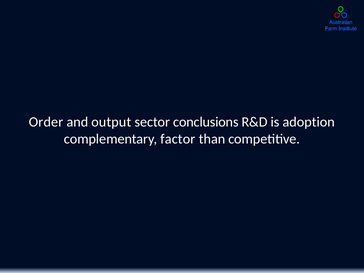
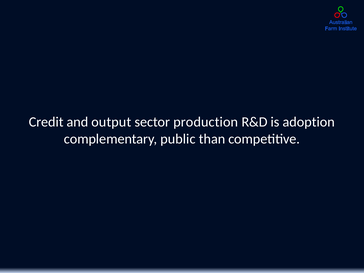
Order: Order -> Credit
conclusions: conclusions -> production
factor: factor -> public
